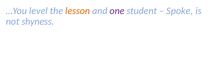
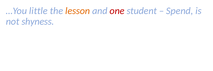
level: level -> little
one colour: purple -> red
Spoke: Spoke -> Spend
